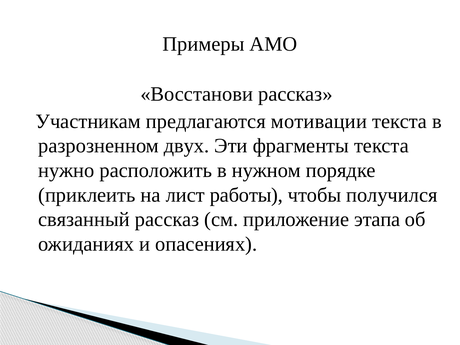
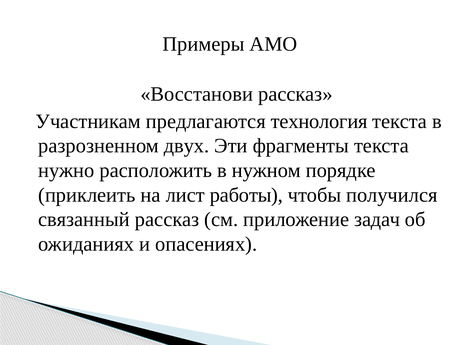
мотивации: мотивации -> технология
этапа: этапа -> задач
